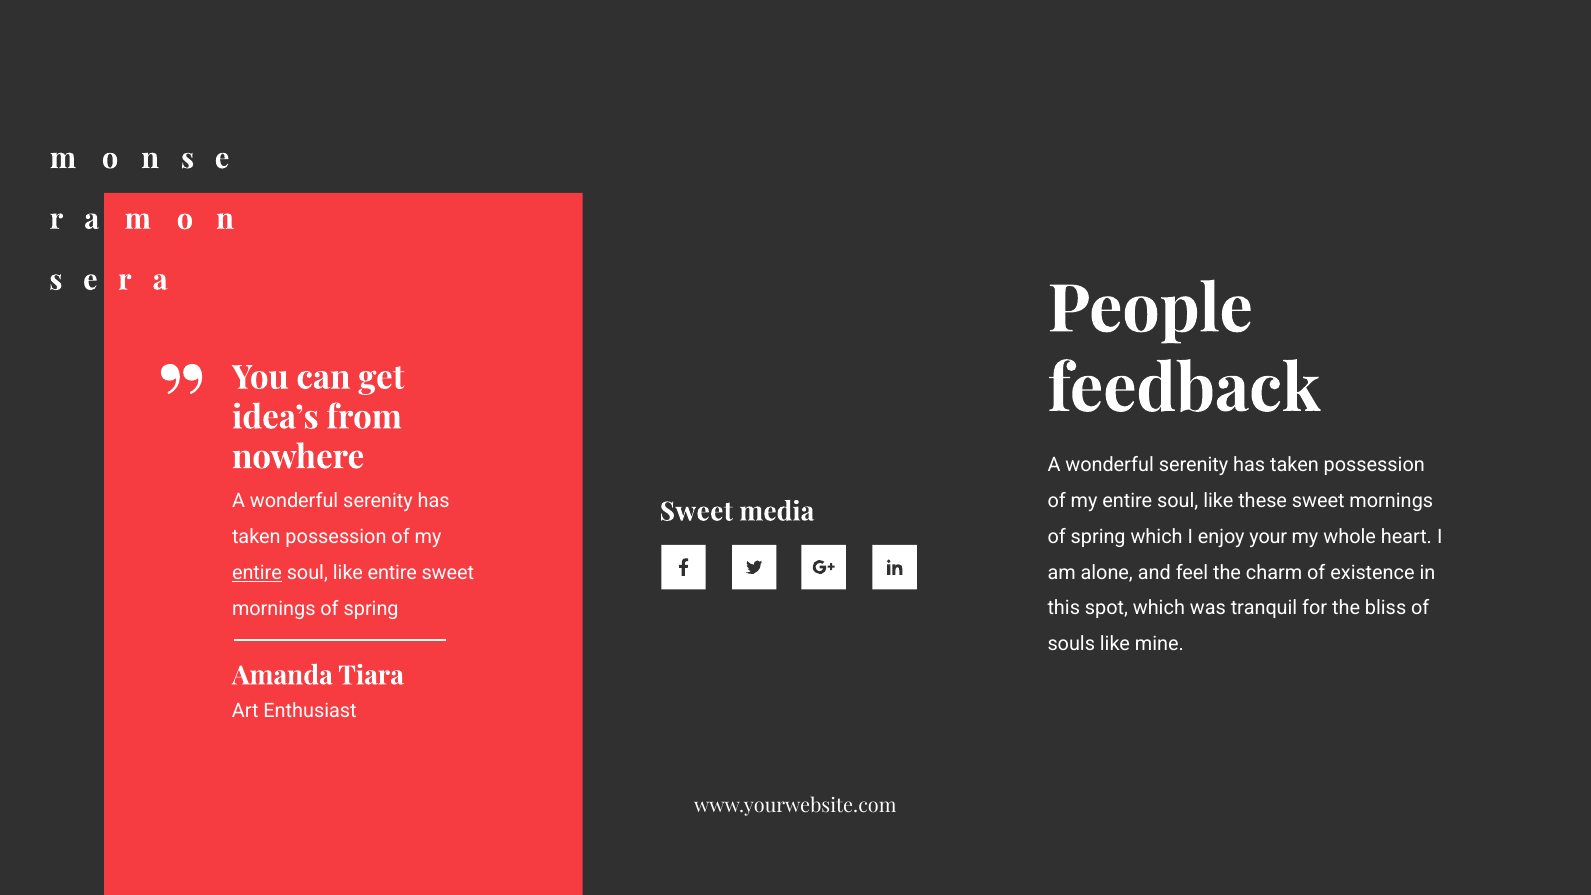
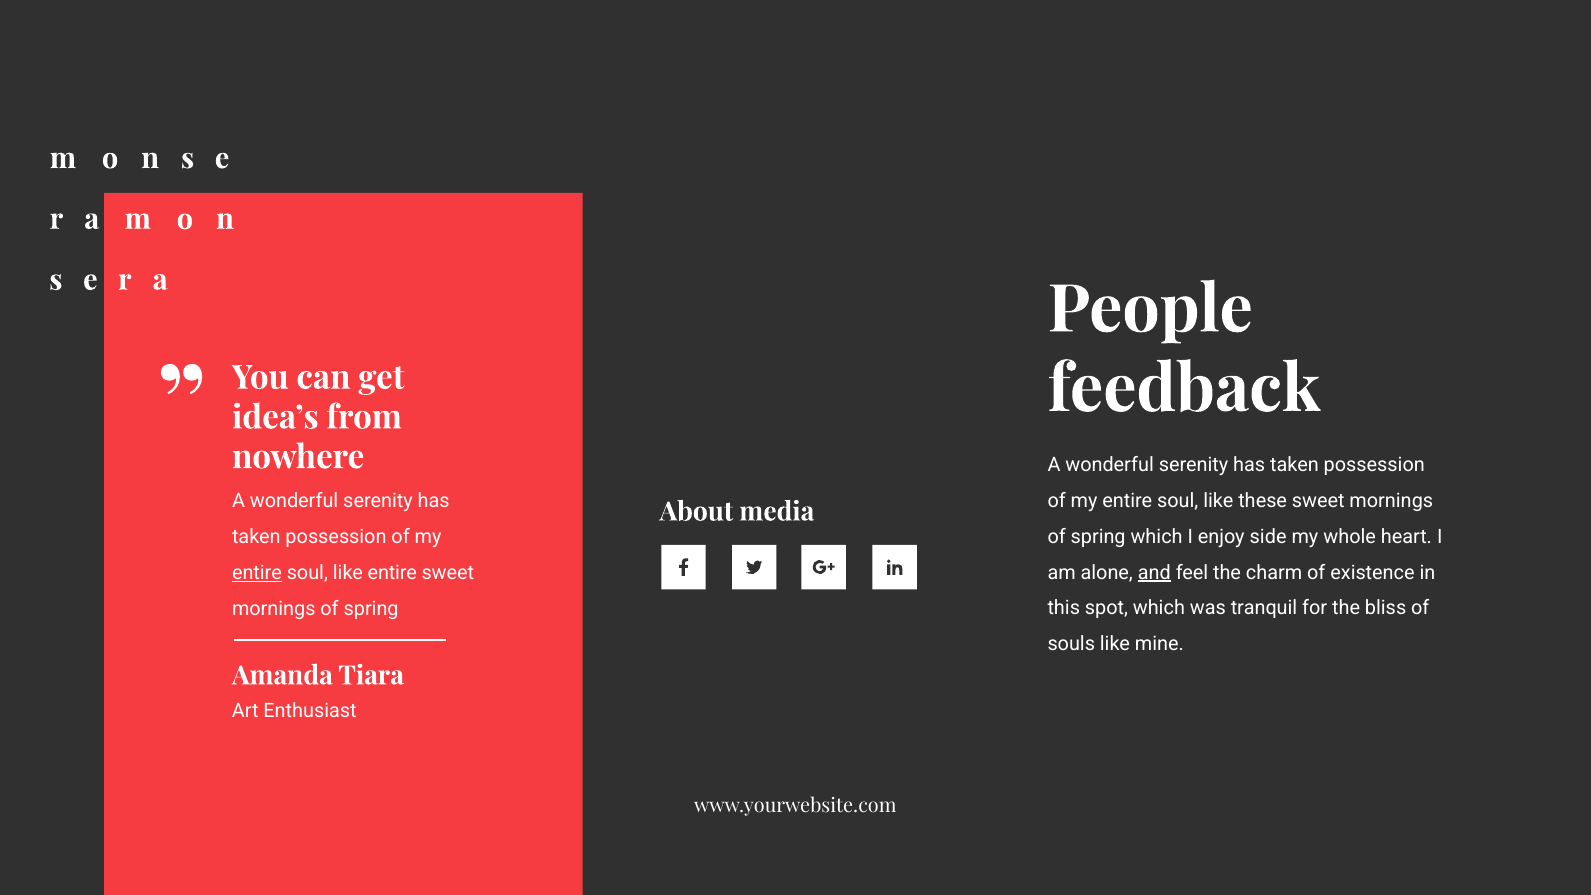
Sweet at (696, 512): Sweet -> About
your: your -> side
and underline: none -> present
